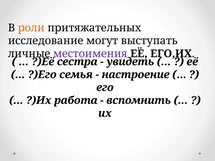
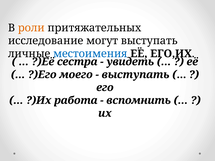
местоимения colour: purple -> blue
семья: семья -> моего
настроение at (136, 75): настроение -> выступать
